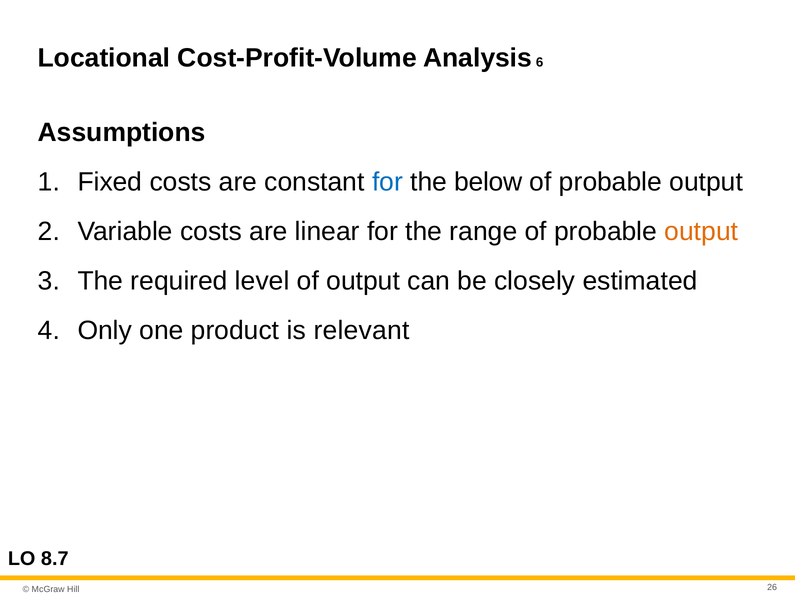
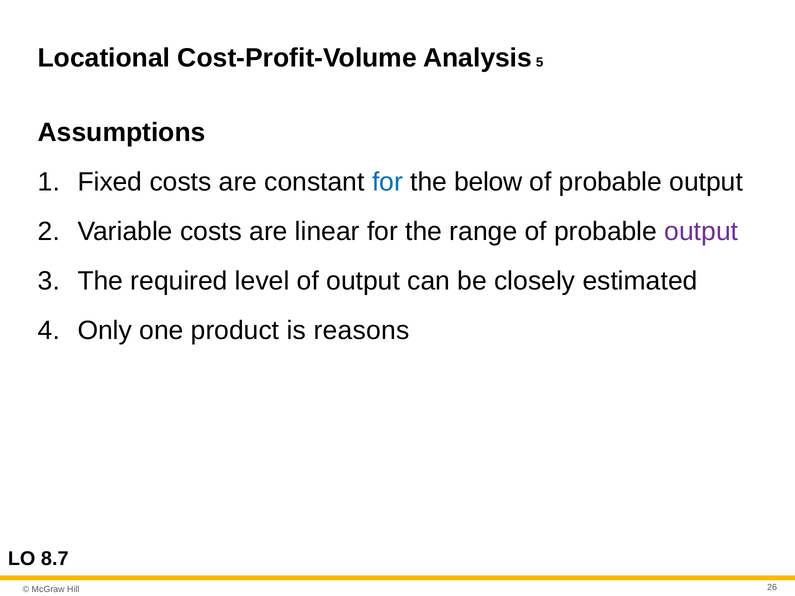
6: 6 -> 5
output at (701, 232) colour: orange -> purple
relevant: relevant -> reasons
